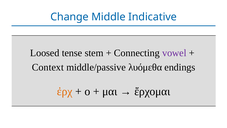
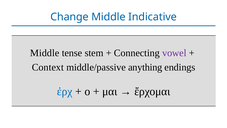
Loosed at (45, 53): Loosed -> Middle
λυόμεθα: λυόμεθα -> anything
ἐρχ colour: orange -> blue
